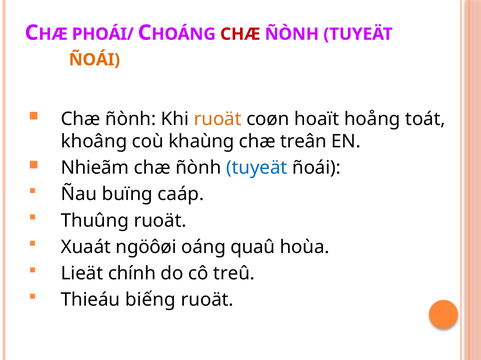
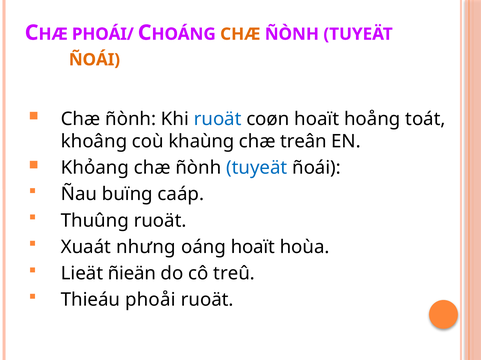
CHÆ at (240, 34) colour: red -> orange
ruoät at (218, 119) colour: orange -> blue
Nhieãm: Nhieãm -> Khỏang
ngöôøi: ngöôøi -> nhưng
oáng quaû: quaû -> hoaït
chính: chính -> ñieän
biếng: biếng -> phoåi
